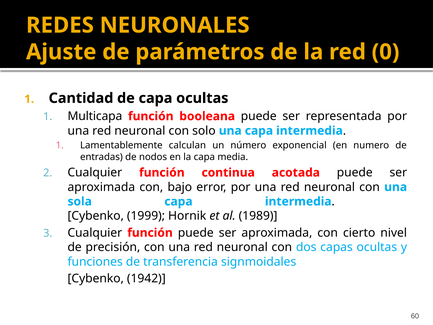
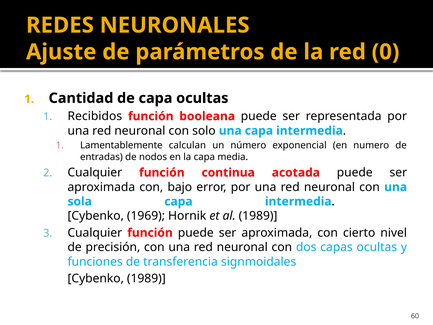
Multicapa: Multicapa -> Recibidos
1999: 1999 -> 1969
Cybenko 1942: 1942 -> 1989
